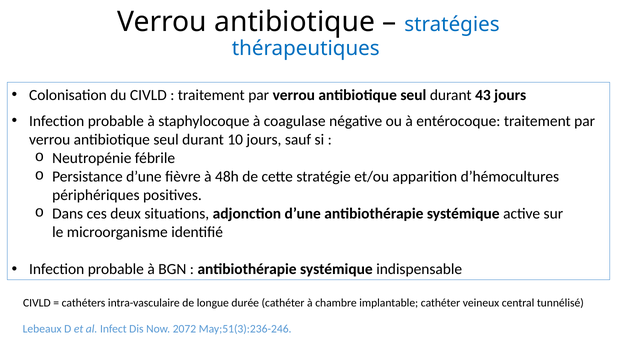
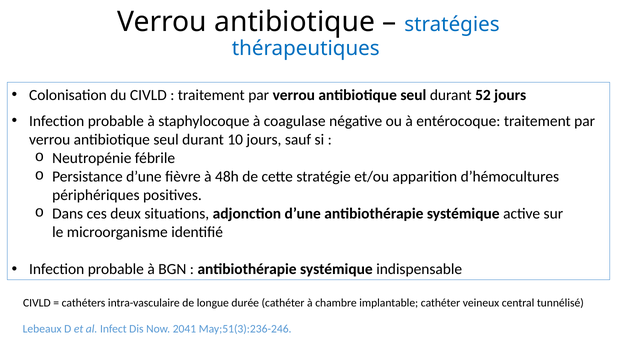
43: 43 -> 52
2072: 2072 -> 2041
